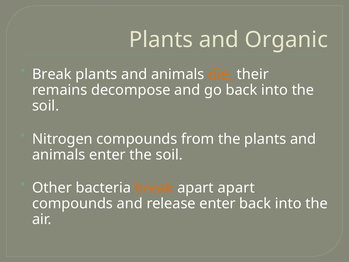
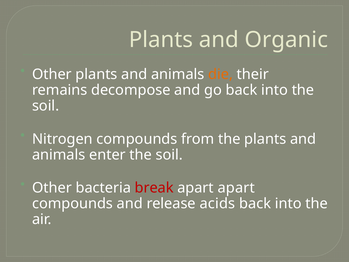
Break at (52, 74): Break -> Other
break at (154, 188) colour: orange -> red
release enter: enter -> acids
